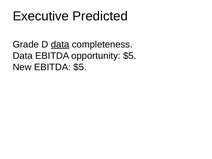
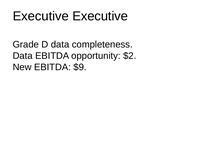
Executive Predicted: Predicted -> Executive
data at (60, 44) underline: present -> none
opportunity $5: $5 -> $2
EBITDA $5: $5 -> $9
